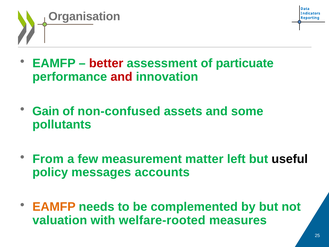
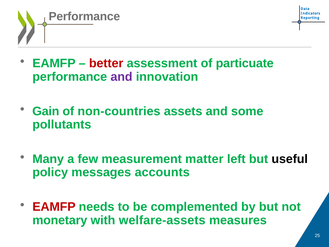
Organisation at (84, 16): Organisation -> Performance
and at (121, 77) colour: red -> purple
non-confused: non-confused -> non-countries
From: From -> Many
EAMFP at (54, 207) colour: orange -> red
valuation: valuation -> monetary
welfare-rooted: welfare-rooted -> welfare-assets
